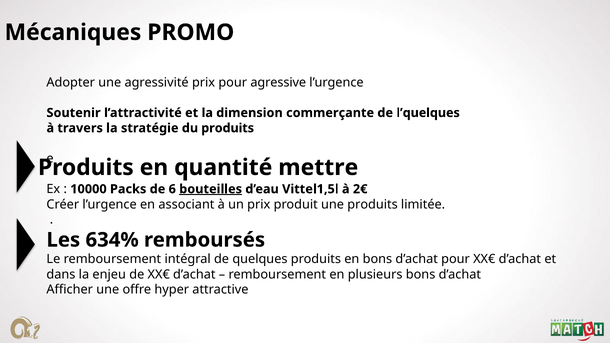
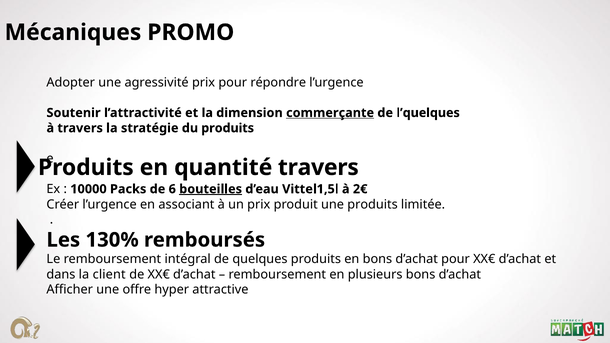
agressive: agressive -> répondre
commerçante underline: none -> present
quantité mettre: mettre -> travers
634%: 634% -> 130%
enjeu: enjeu -> client
